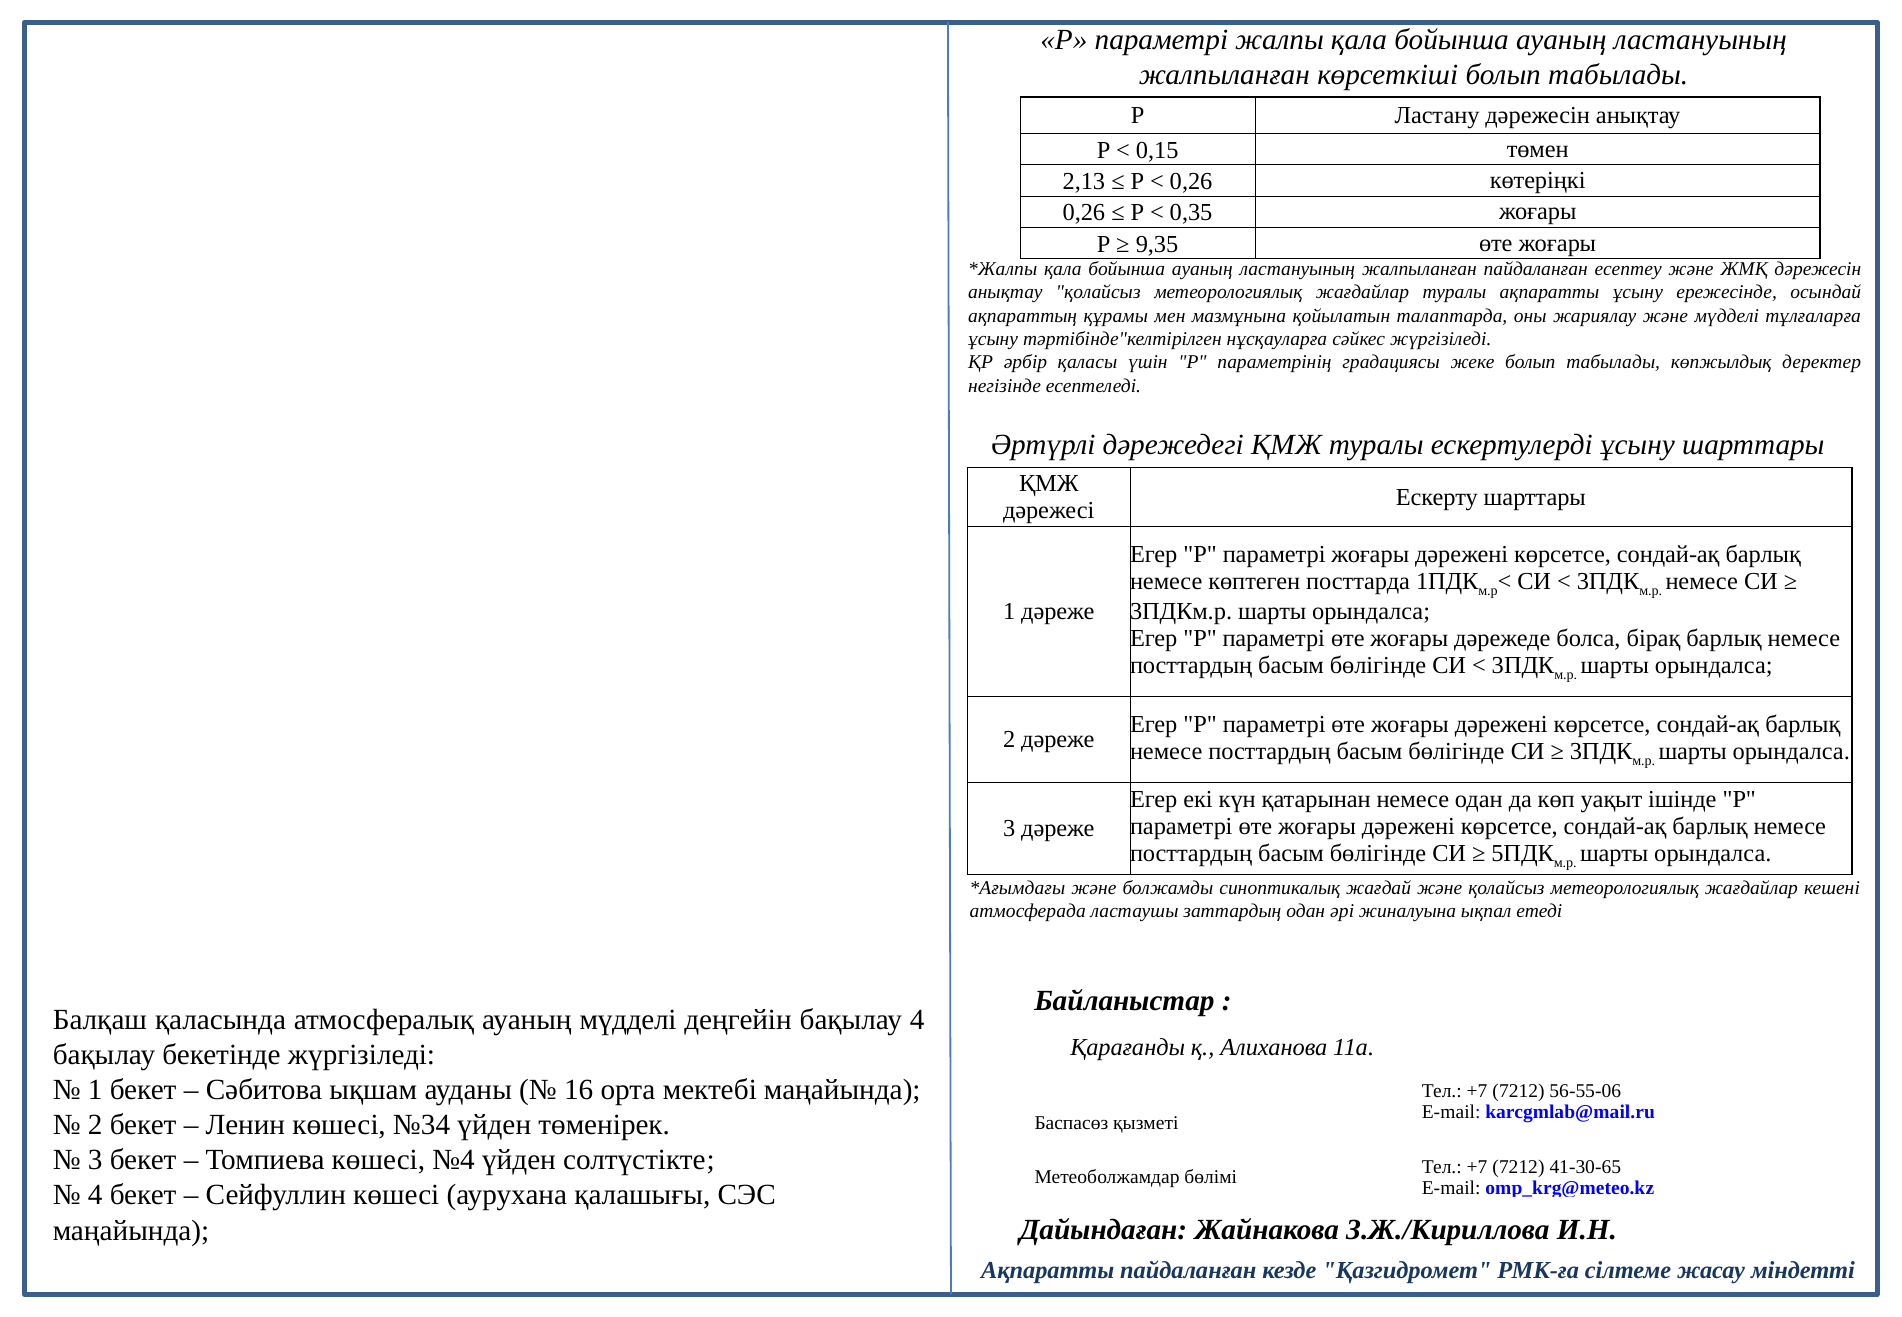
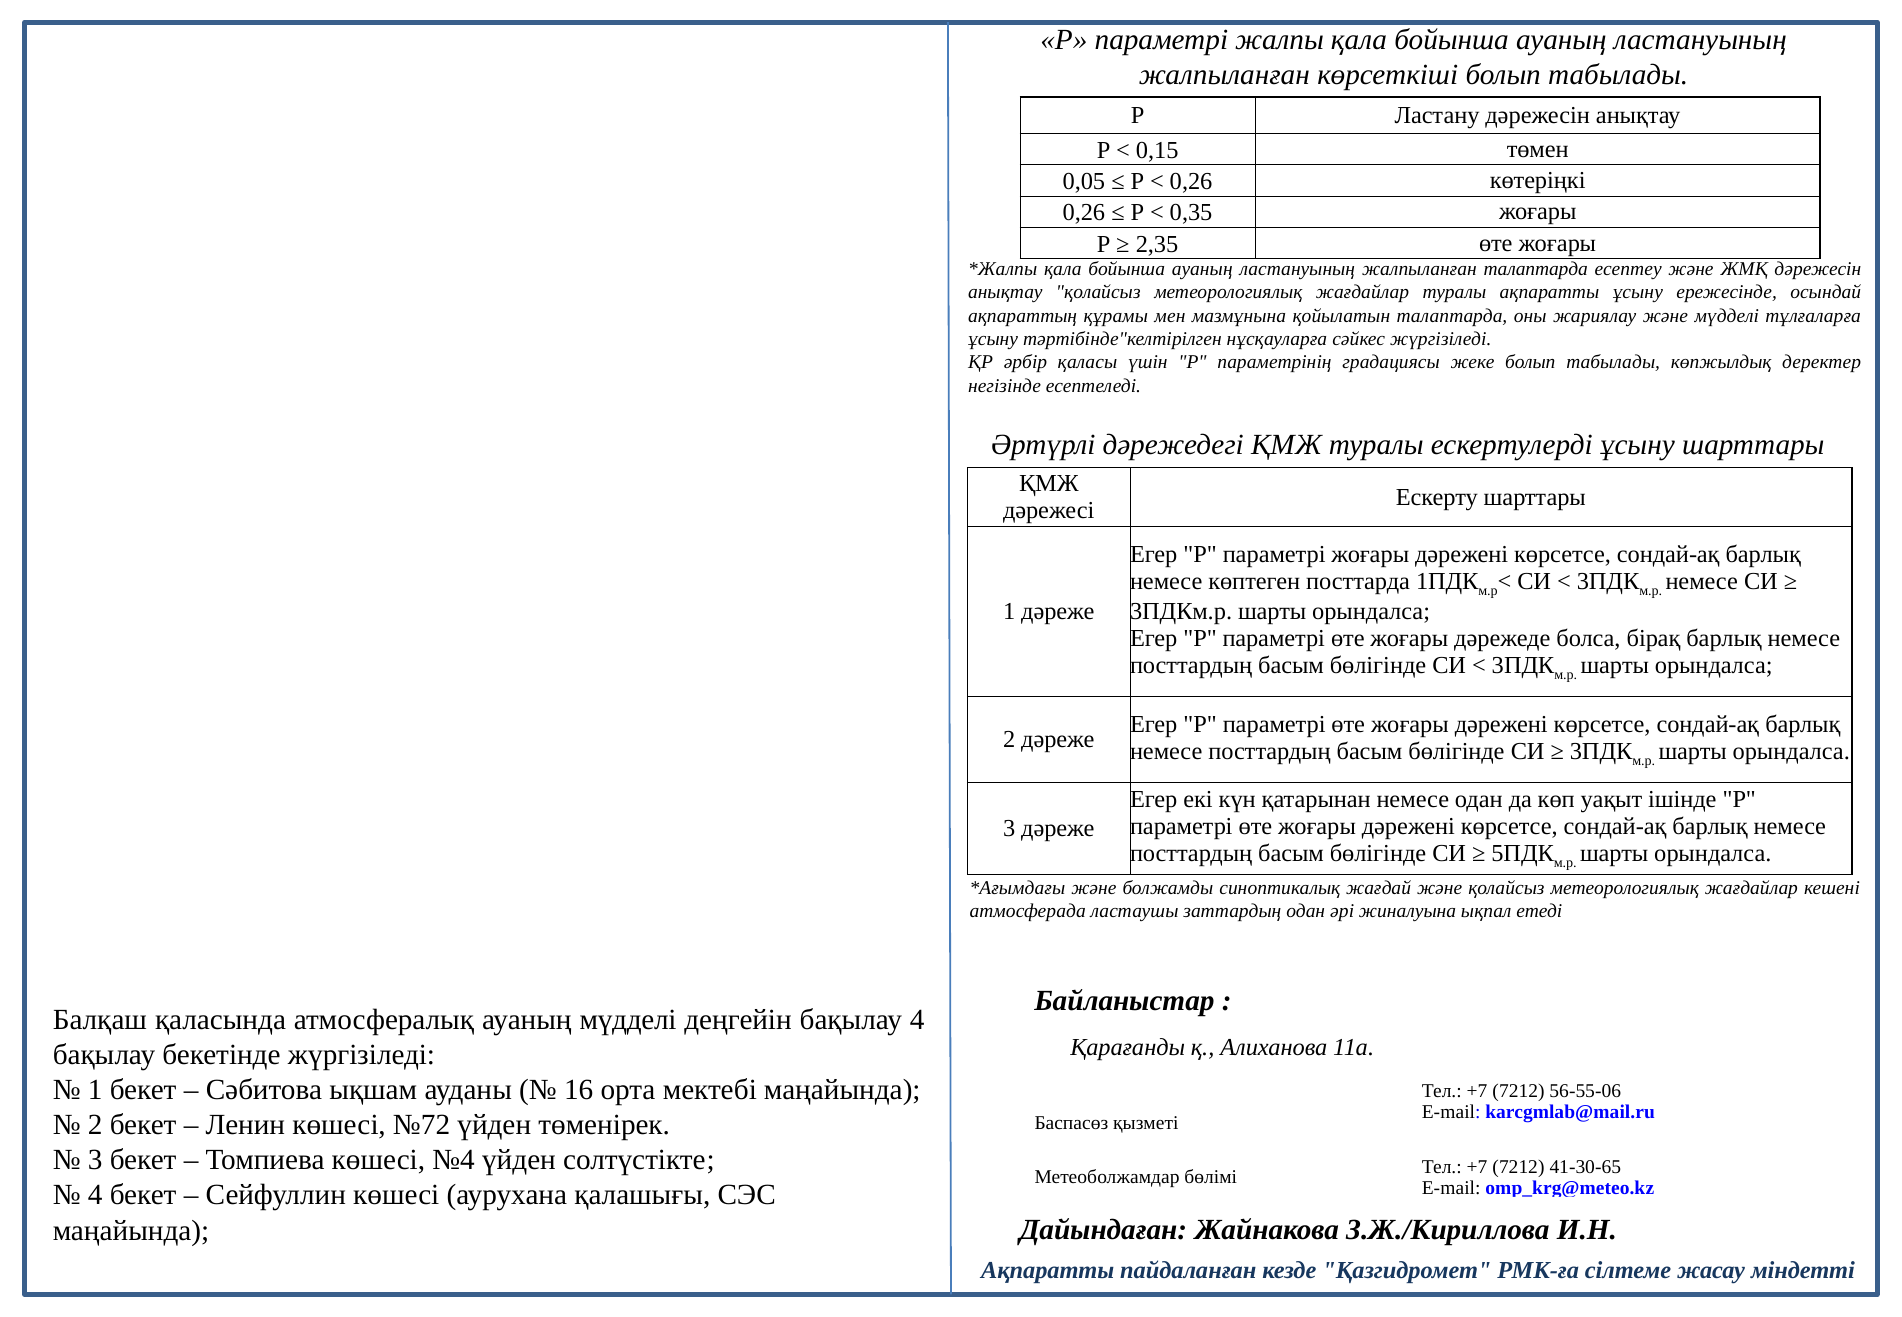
2,13: 2,13 -> 0,05
9,35: 9,35 -> 2,35
жалпыланған пайдаланған: пайдаланған -> талаптарда
№34: №34 -> №72
